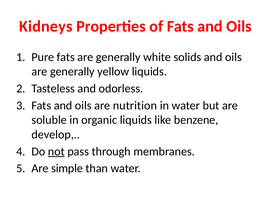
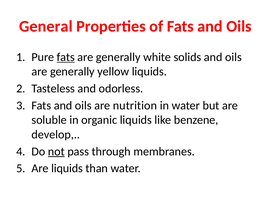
Kidneys: Kidneys -> General
fats at (66, 57) underline: none -> present
Are simple: simple -> liquids
